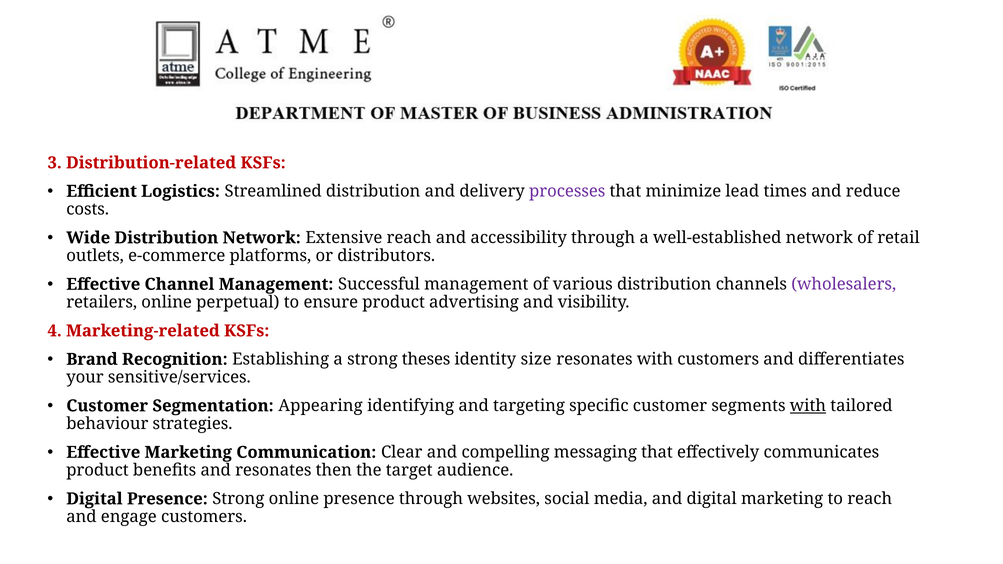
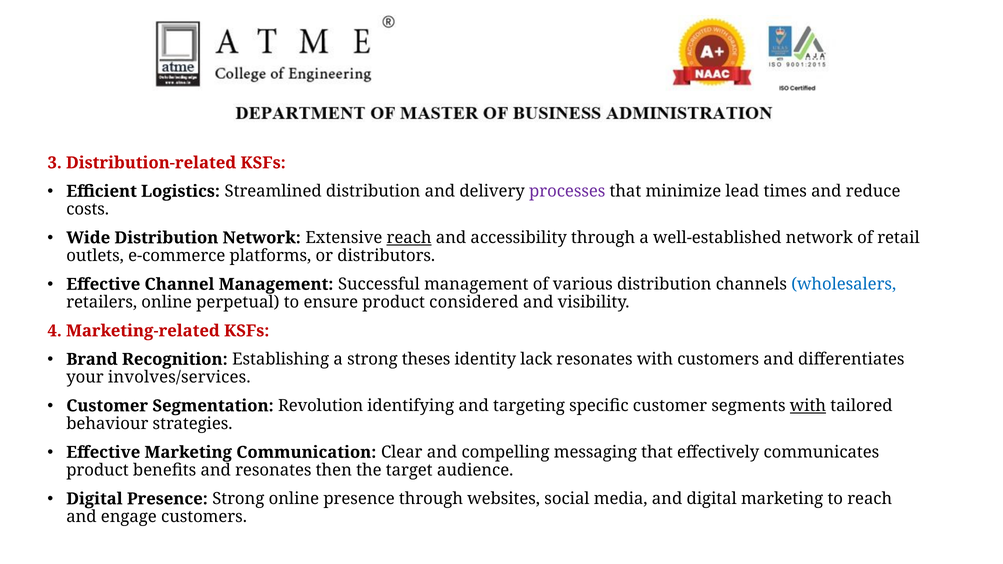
reach at (409, 238) underline: none -> present
wholesalers colour: purple -> blue
advertising: advertising -> considered
size: size -> lack
sensitive/services: sensitive/services -> involves/services
Appearing: Appearing -> Revolution
